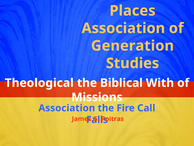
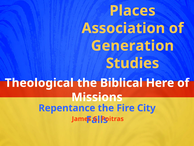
With: With -> Here
Association at (67, 108): Association -> Repentance
Call: Call -> City
